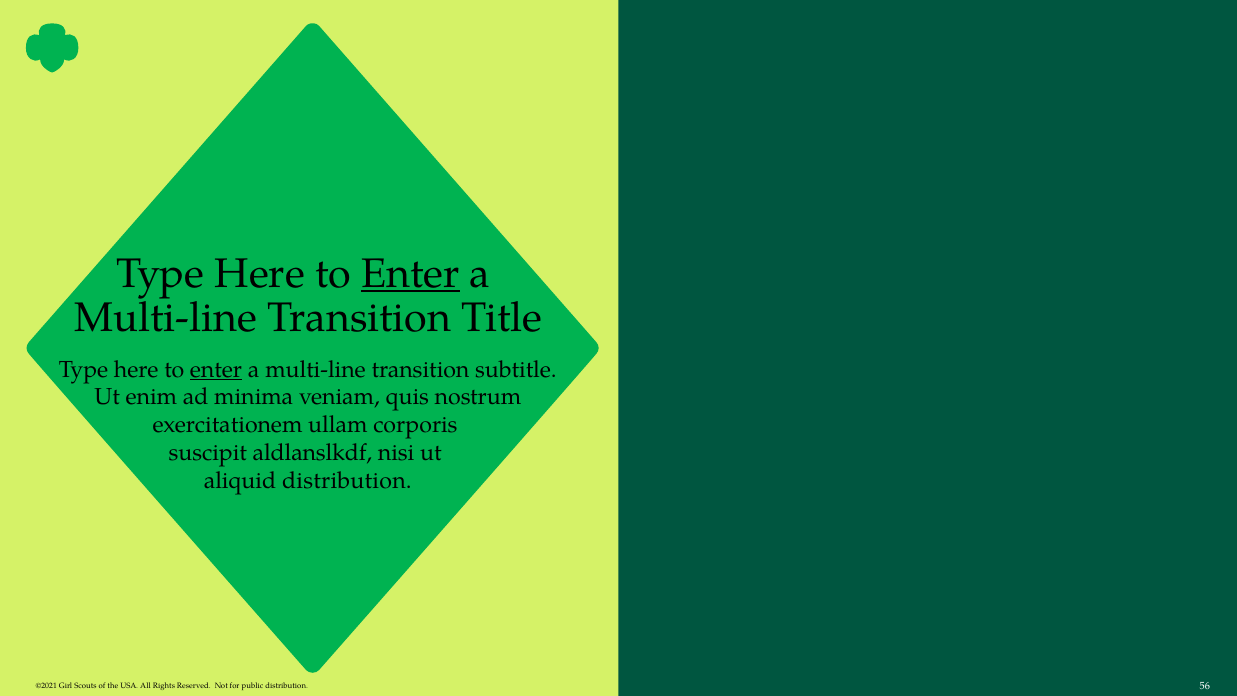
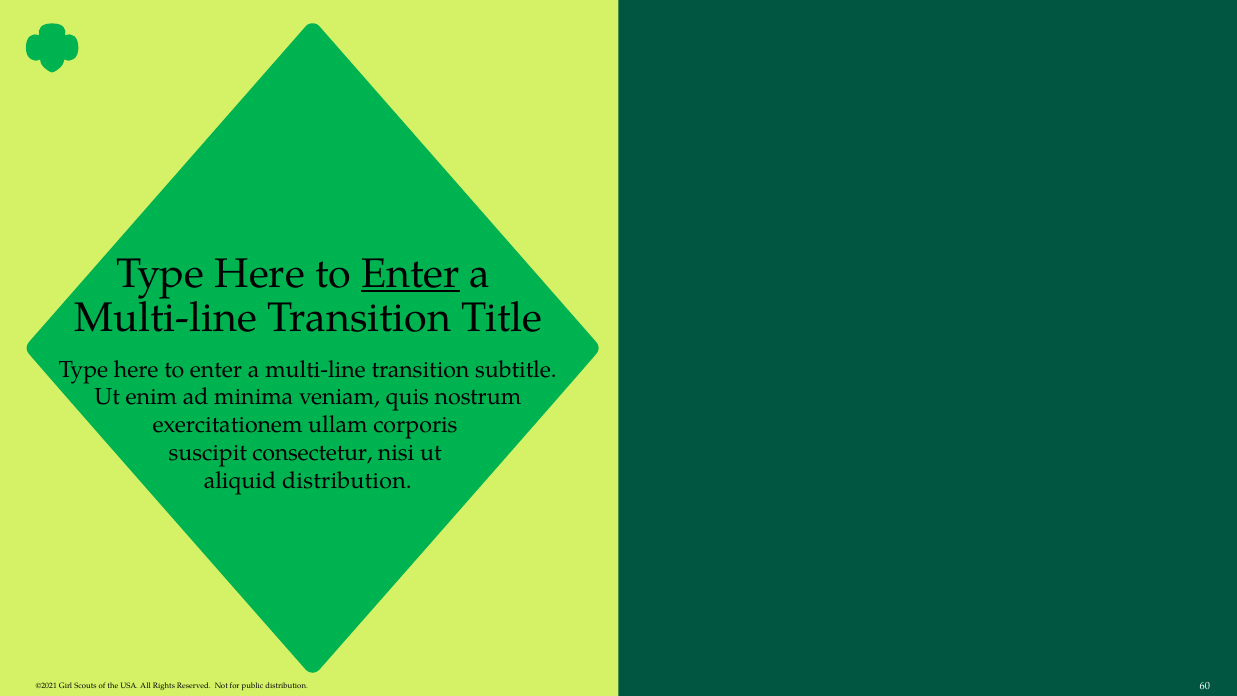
enter at (216, 369) underline: present -> none
aldlanslkdf: aldlanslkdf -> consectetur
56: 56 -> 60
